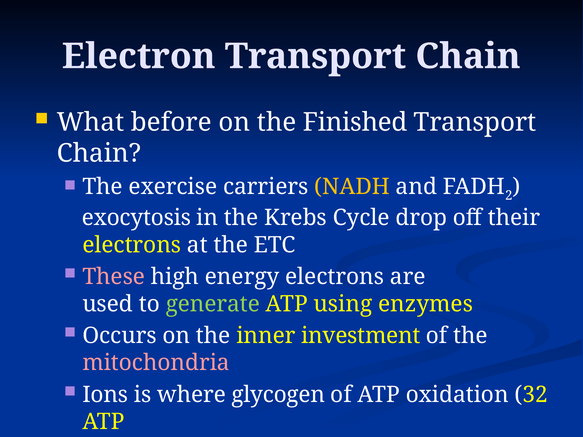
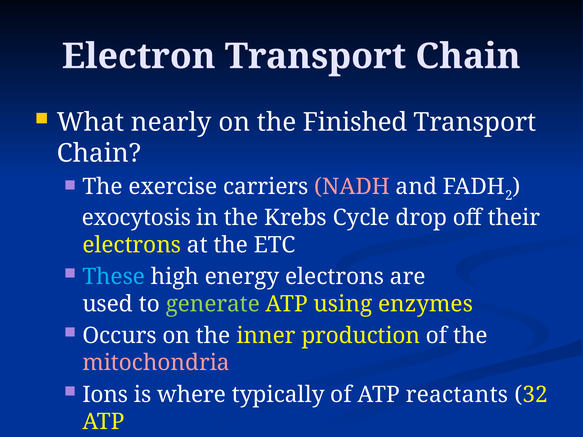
before: before -> nearly
NADH colour: yellow -> pink
These colour: pink -> light blue
investment: investment -> production
glycogen: glycogen -> typically
oxidation: oxidation -> reactants
